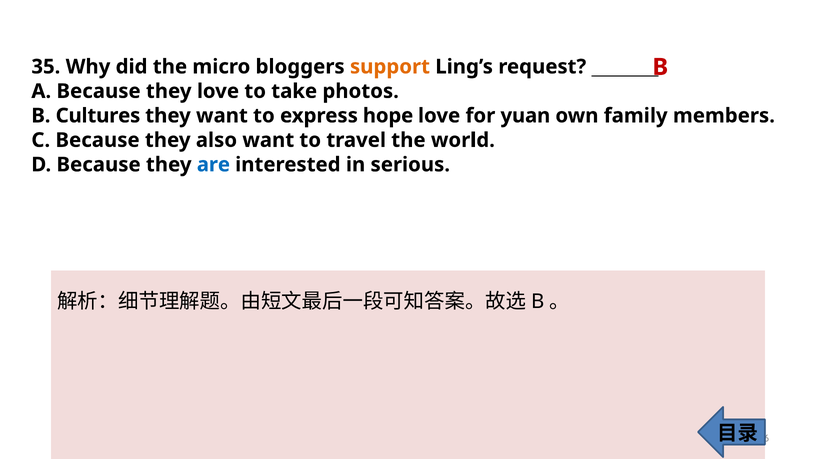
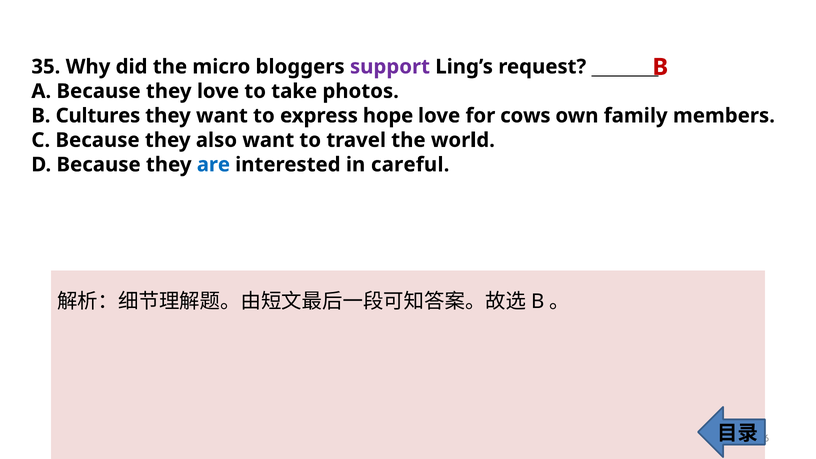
support colour: orange -> purple
yuan: yuan -> cows
serious: serious -> careful
